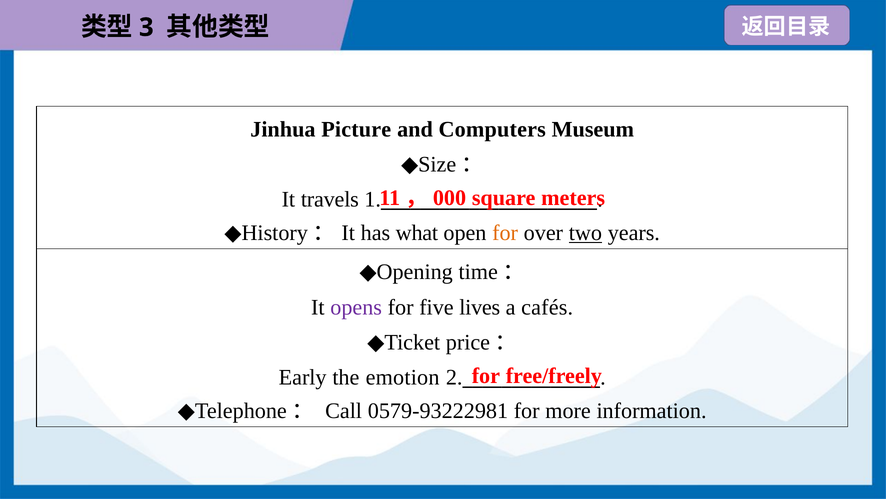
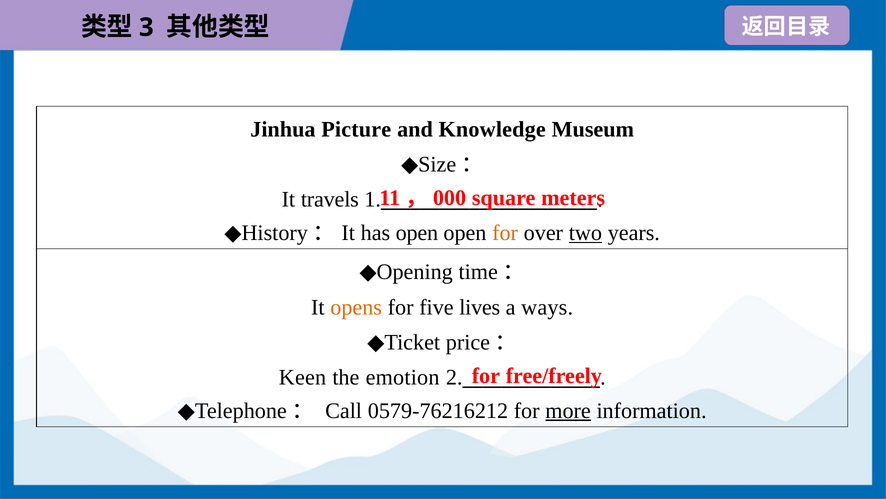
Computers: Computers -> Knowledge
has what: what -> open
opens colour: purple -> orange
cafés: cafés -> ways
Early: Early -> Keen
0579-93222981: 0579-93222981 -> 0579-76216212
more underline: none -> present
